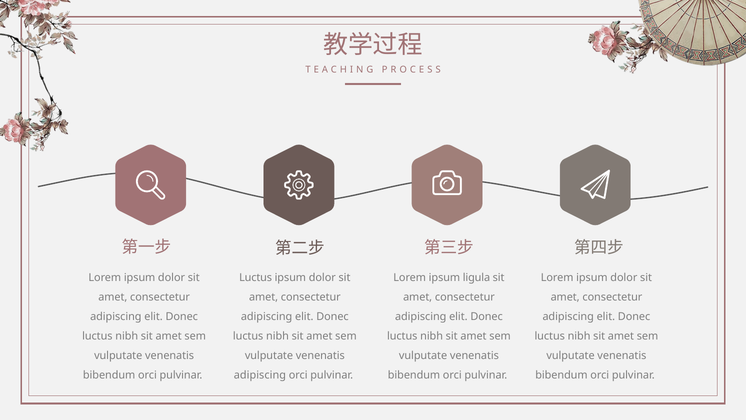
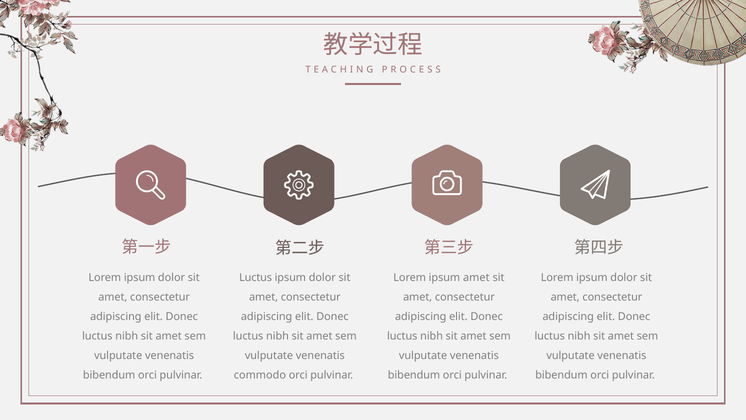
ipsum ligula: ligula -> amet
adipiscing at (260, 375): adipiscing -> commodo
